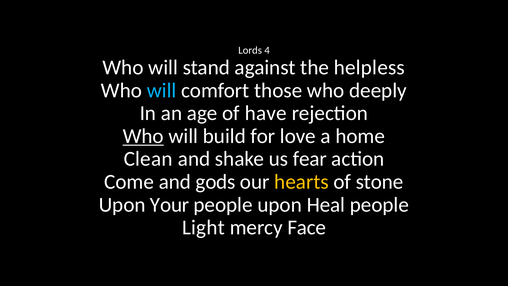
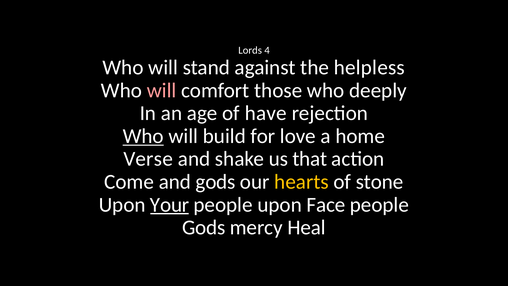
will at (162, 90) colour: light blue -> pink
Clean: Clean -> Verse
fear: fear -> that
Your underline: none -> present
Heal: Heal -> Face
Light at (203, 227): Light -> Gods
Face: Face -> Heal
